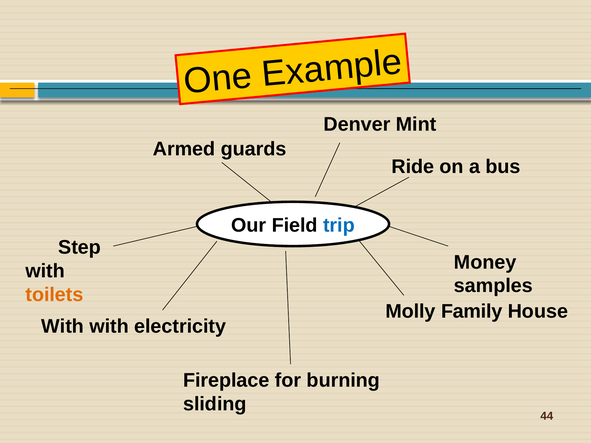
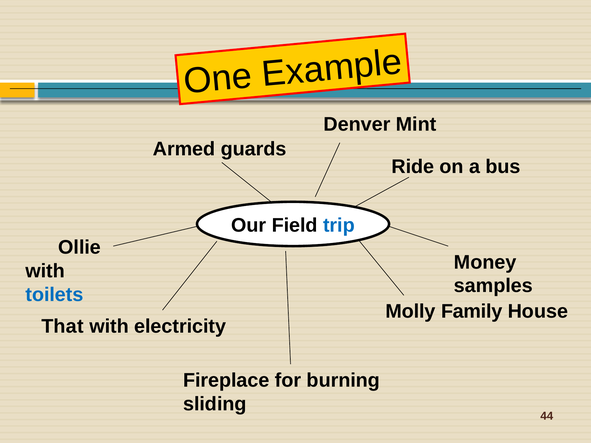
Step: Step -> Ollie
toilets colour: orange -> blue
With at (63, 326): With -> That
